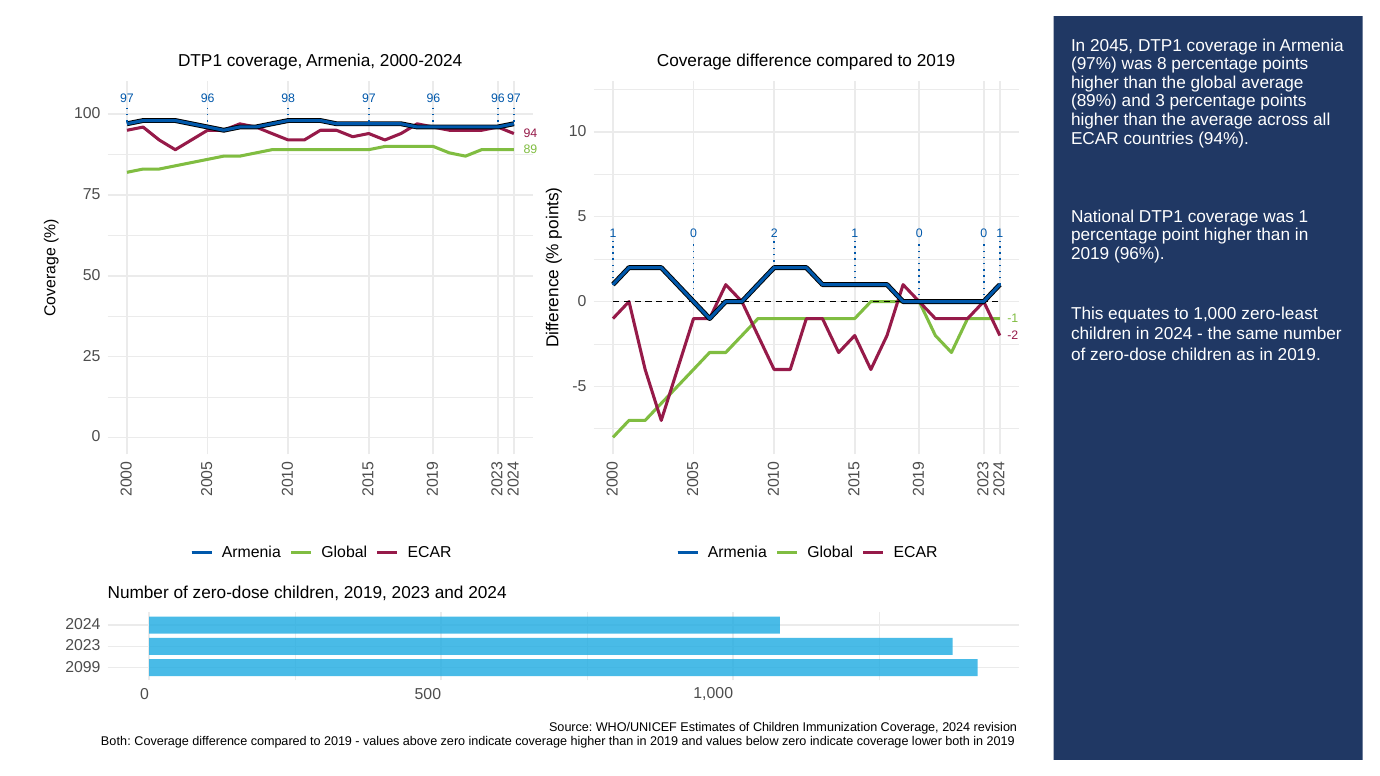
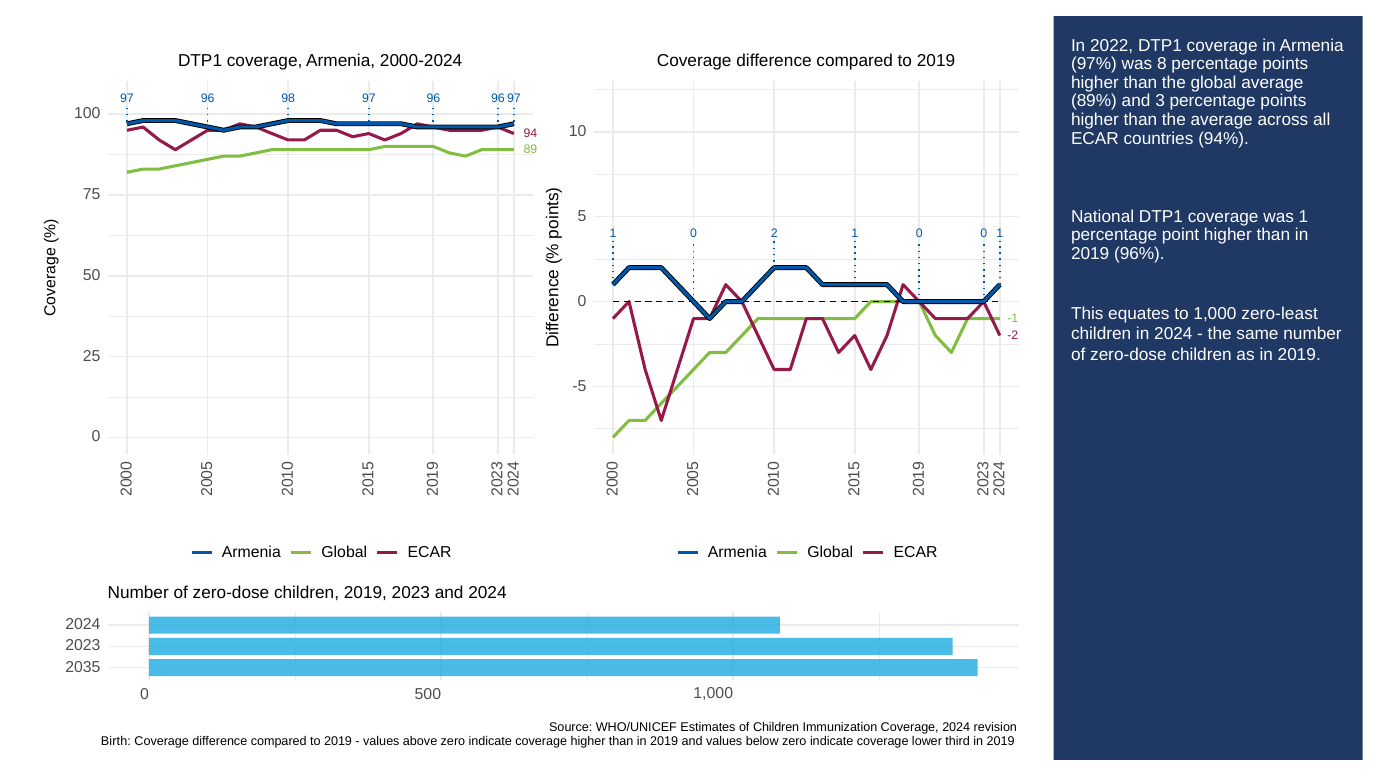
2045: 2045 -> 2022
2099: 2099 -> 2035
Both at (116, 741): Both -> Birth
lower both: both -> third
